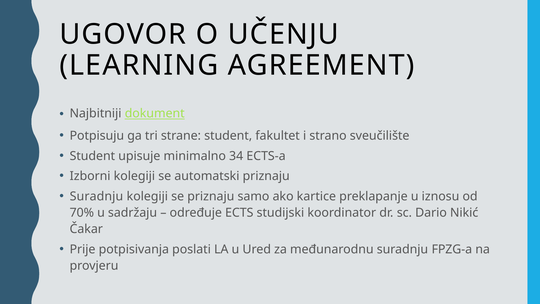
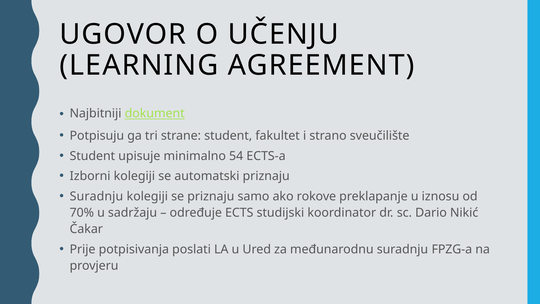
34: 34 -> 54
kartice: kartice -> rokove
